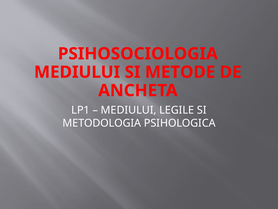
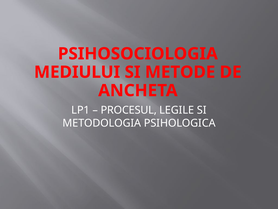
MEDIULUI at (129, 110): MEDIULUI -> PROCESUL
